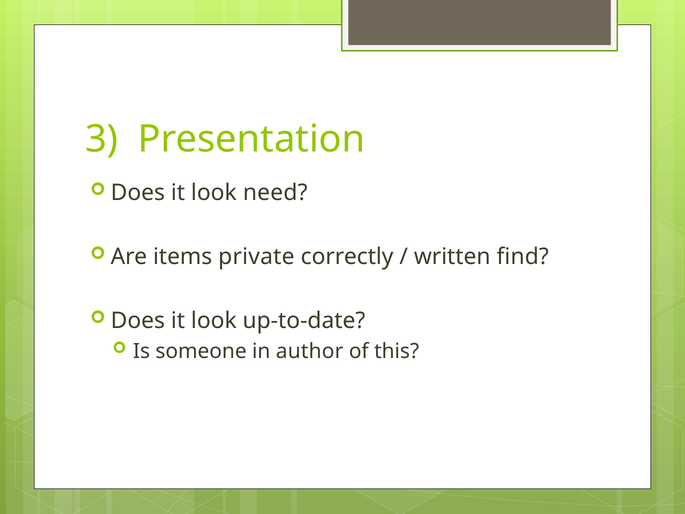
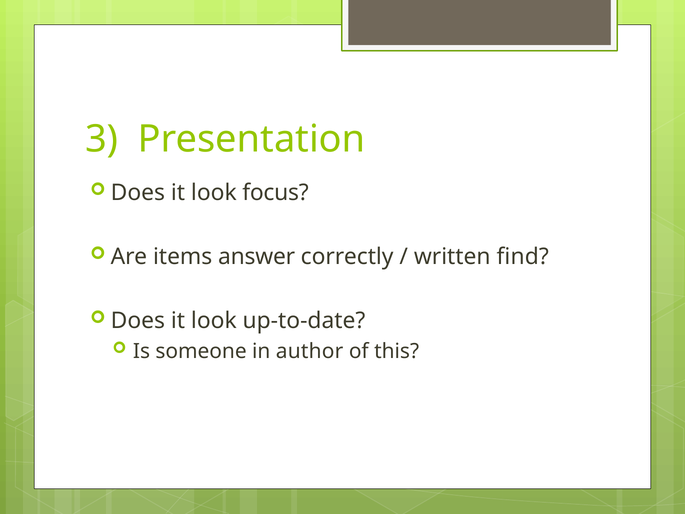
need: need -> focus
private: private -> answer
